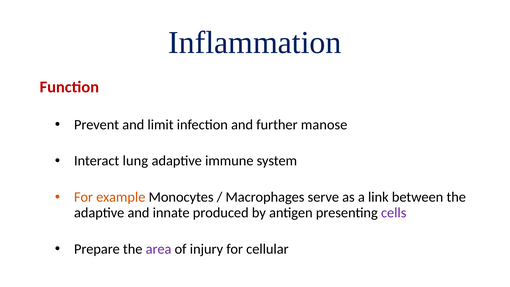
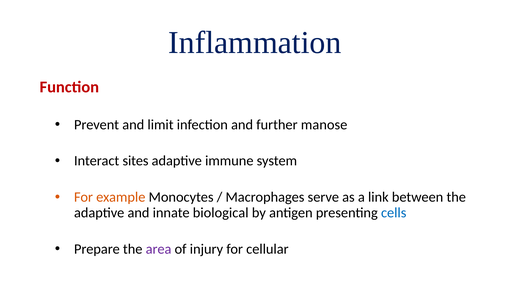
lung: lung -> sites
produced: produced -> biological
cells colour: purple -> blue
